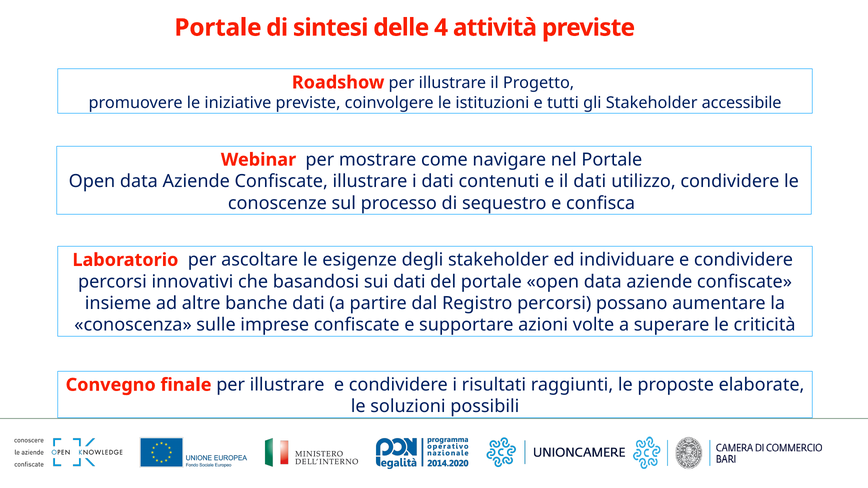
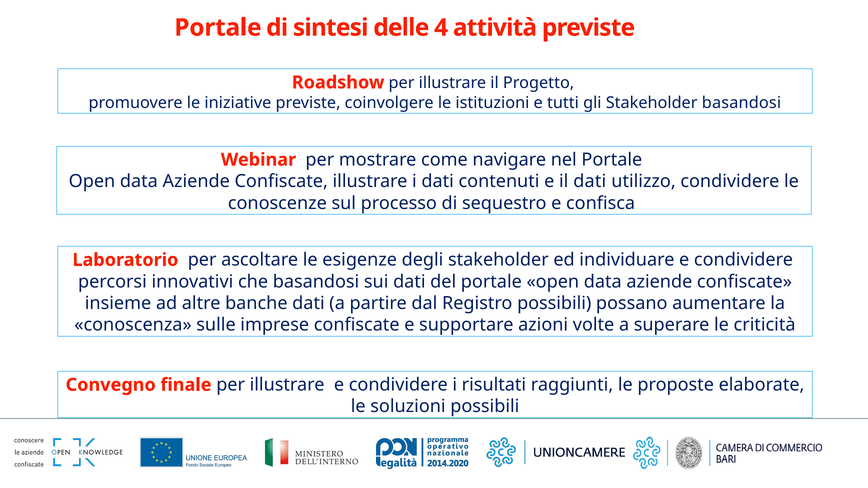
Stakeholder accessibile: accessibile -> basandosi
Registro percorsi: percorsi -> possibili
